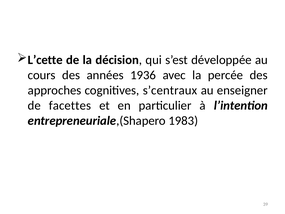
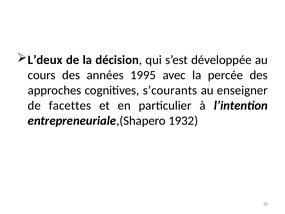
L’cette: L’cette -> L’deux
1936: 1936 -> 1995
s’centraux: s’centraux -> s’courants
1983: 1983 -> 1932
